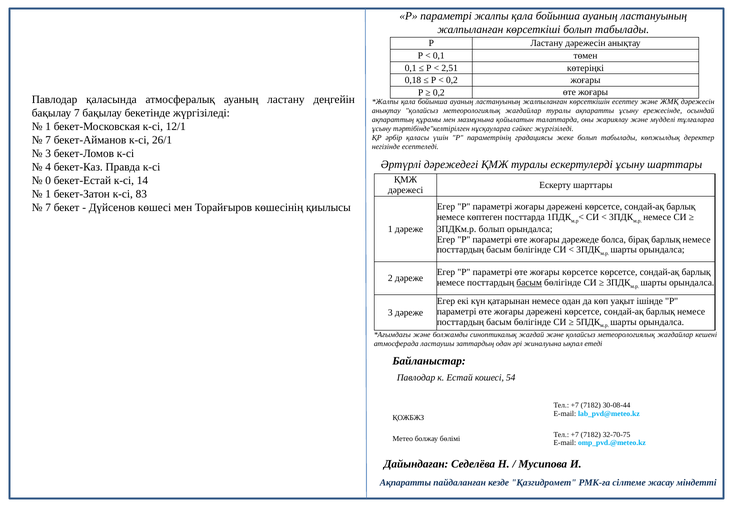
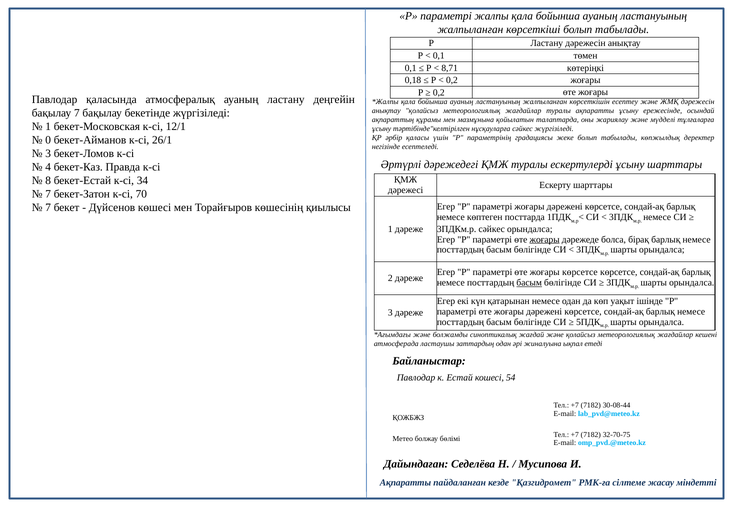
2,51: 2,51 -> 8,71
7 at (48, 140): 7 -> 0
0: 0 -> 8
14: 14 -> 34
1 at (48, 194): 1 -> 7
83: 83 -> 70
3ПДКм.р болып: болып -> сәйкес
жоғары at (545, 240) underline: none -> present
